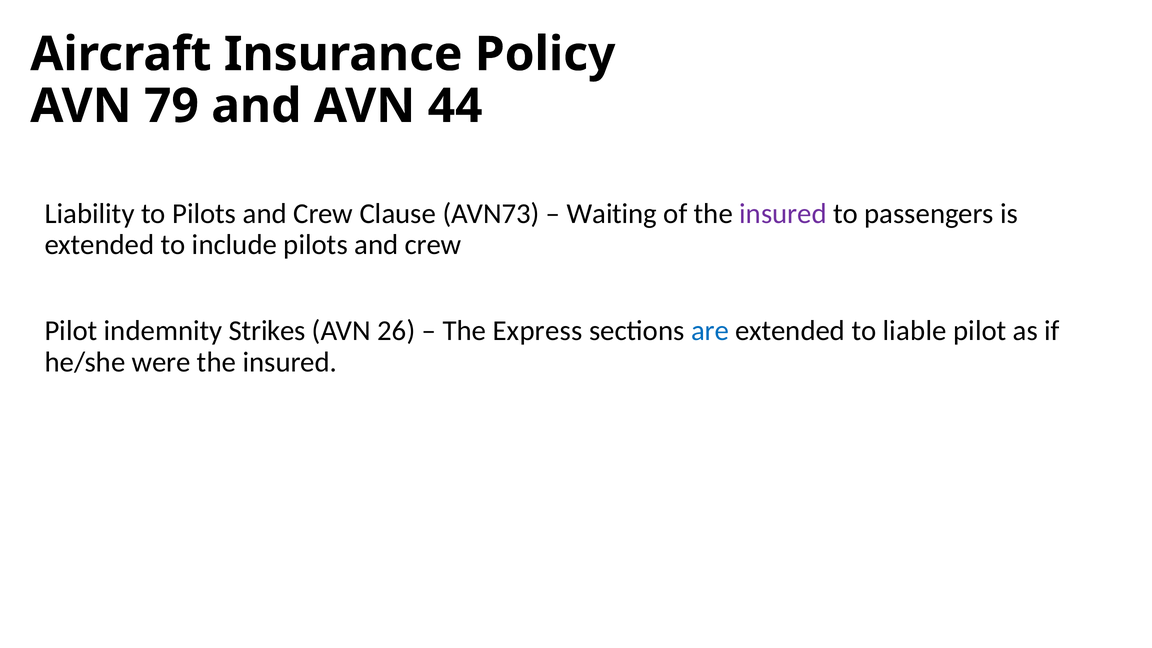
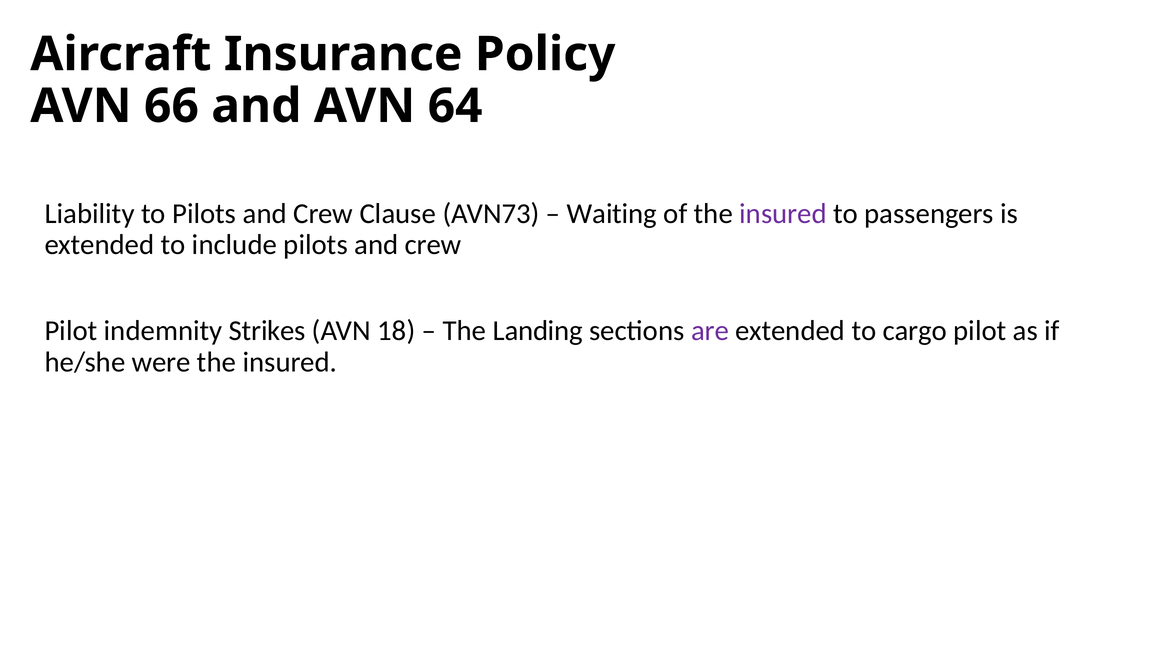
79: 79 -> 66
44: 44 -> 64
26: 26 -> 18
Express: Express -> Landing
are colour: blue -> purple
liable: liable -> cargo
